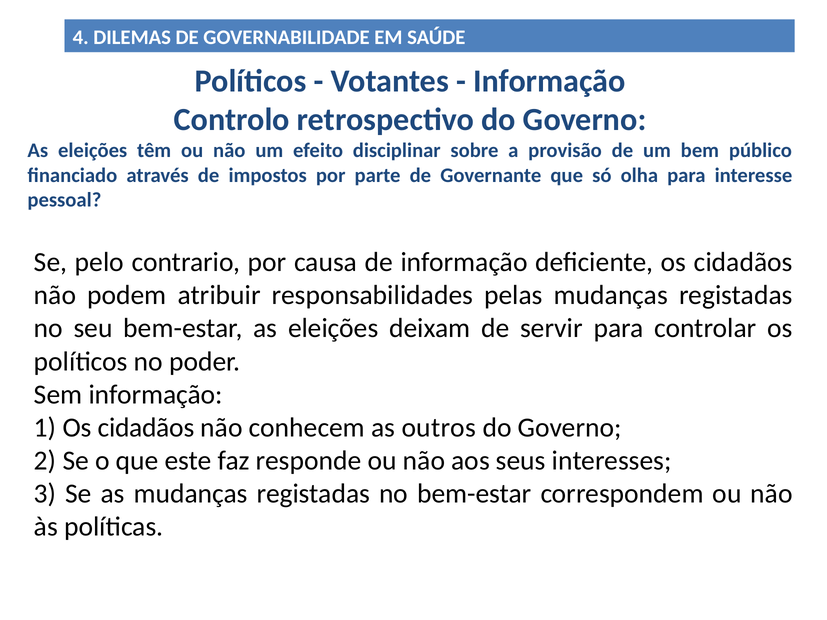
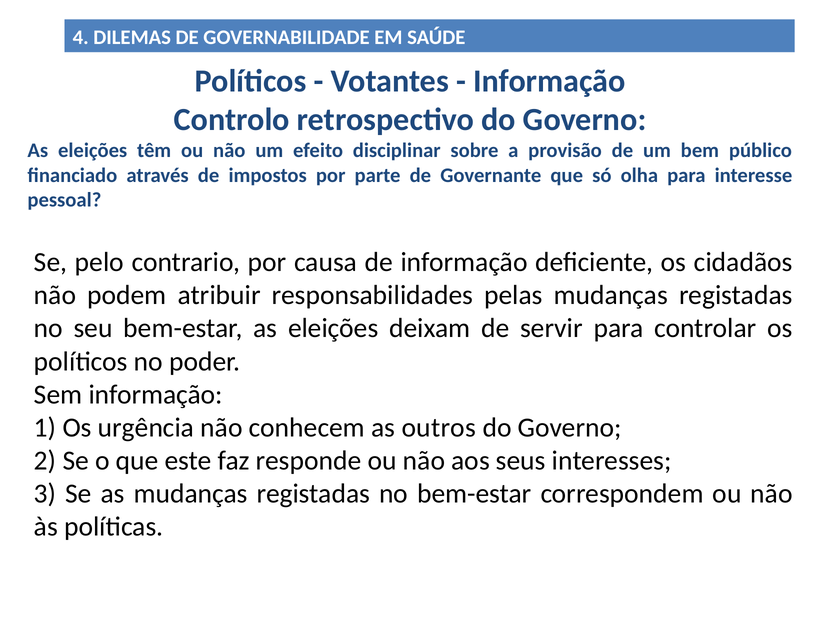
1 Os cidadãos: cidadãos -> urgência
